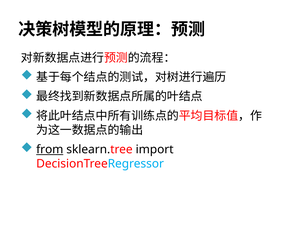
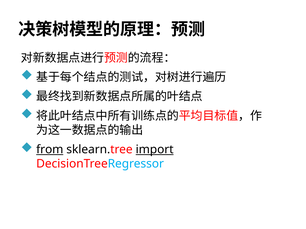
import underline: none -> present
